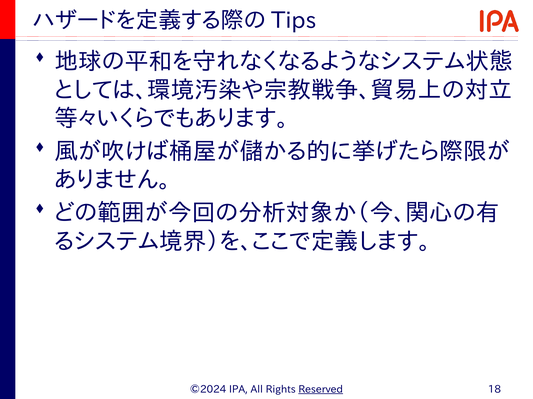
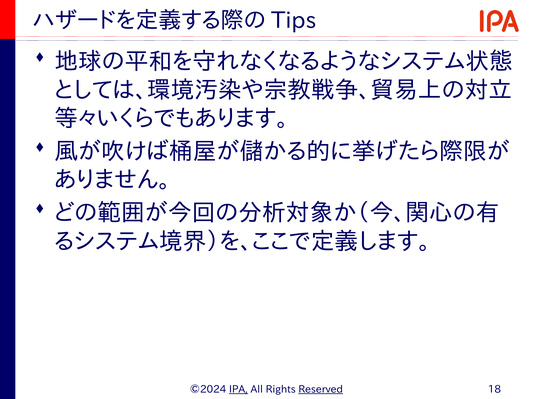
IPA underline: none -> present
